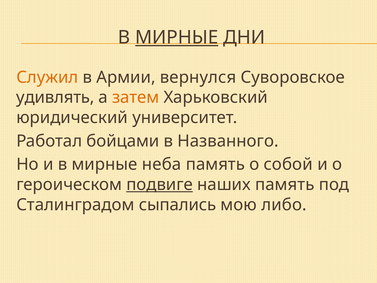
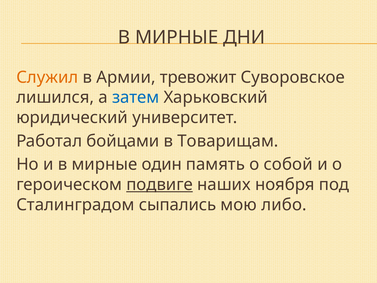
МИРНЫЕ at (177, 37) underline: present -> none
вернулся: вернулся -> тревожит
удивлять: удивлять -> лишился
затем colour: orange -> blue
Названного: Названного -> Товарищам
неба: неба -> один
наших память: память -> ноября
